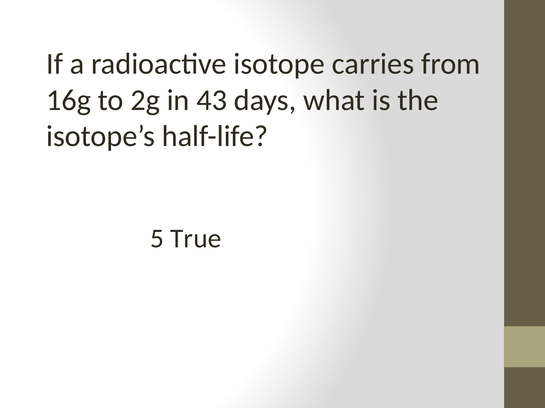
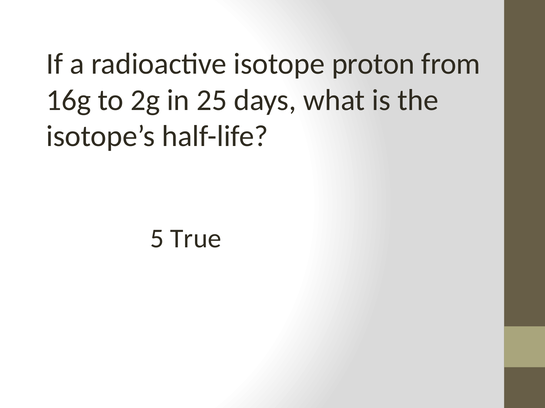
carries: carries -> proton
43: 43 -> 25
